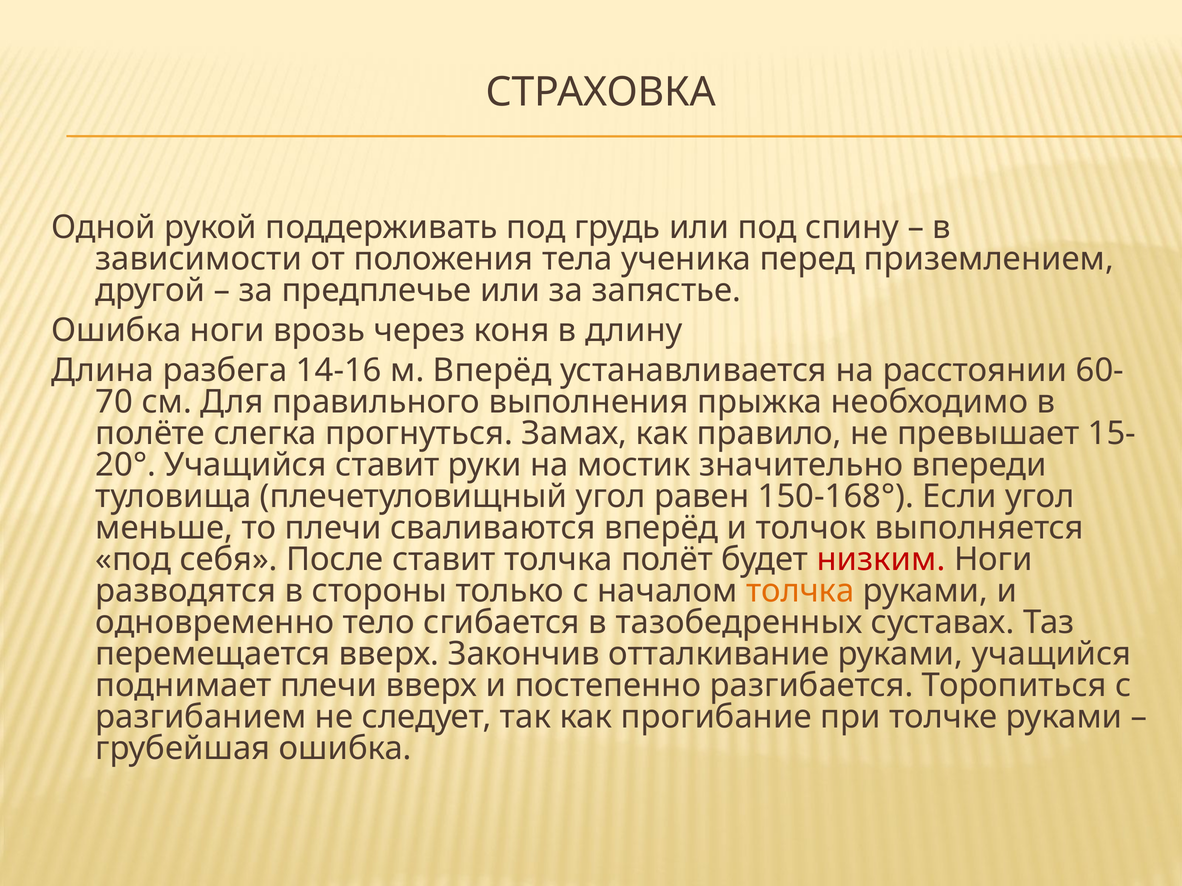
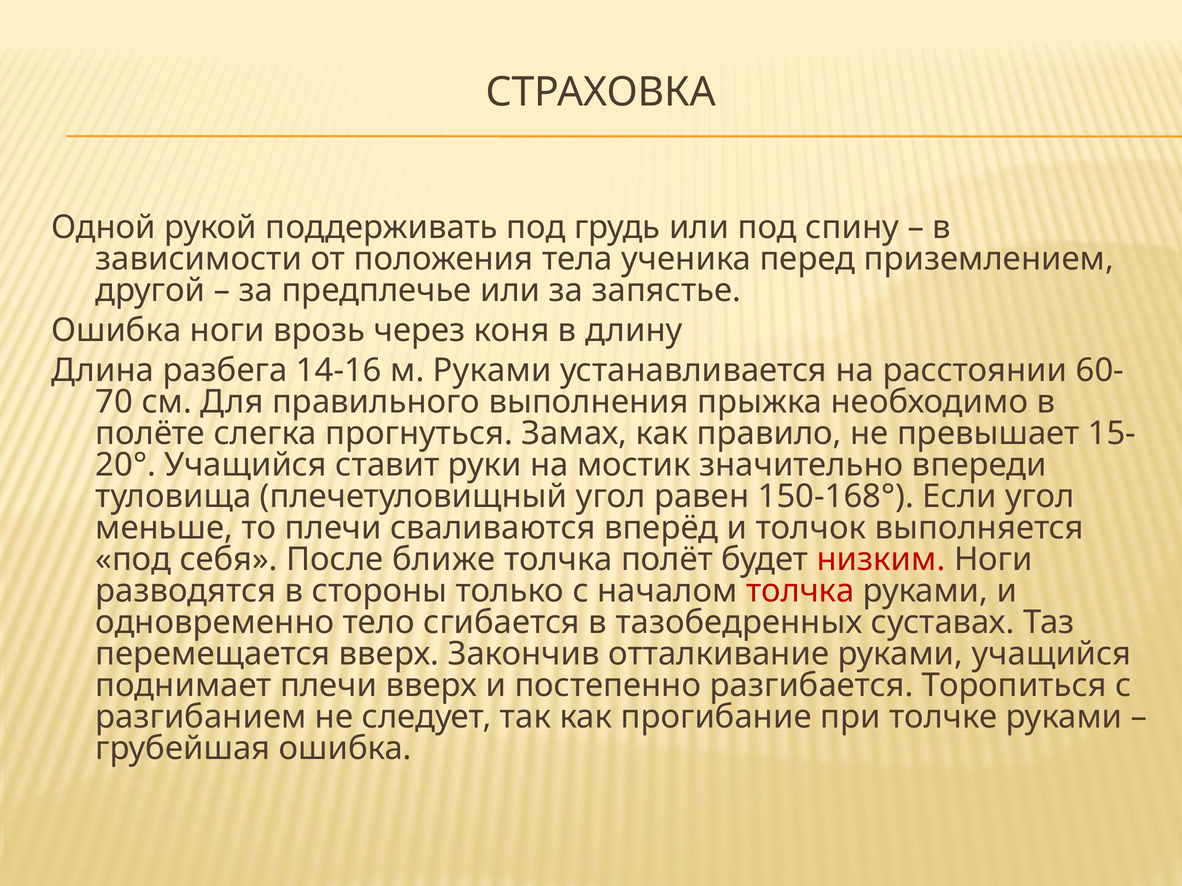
м Вперёд: Вперёд -> Руками
После ставит: ставит -> ближе
толчка at (800, 591) colour: orange -> red
